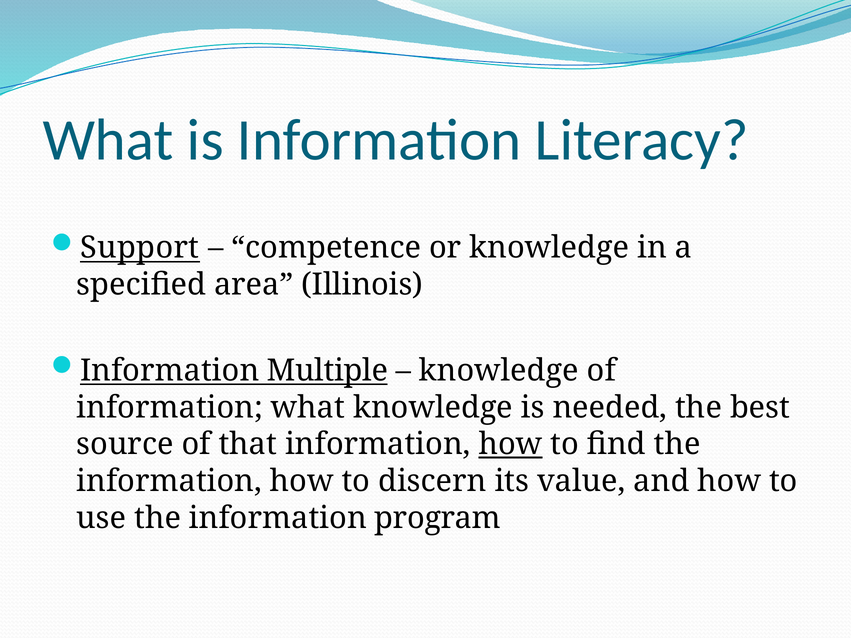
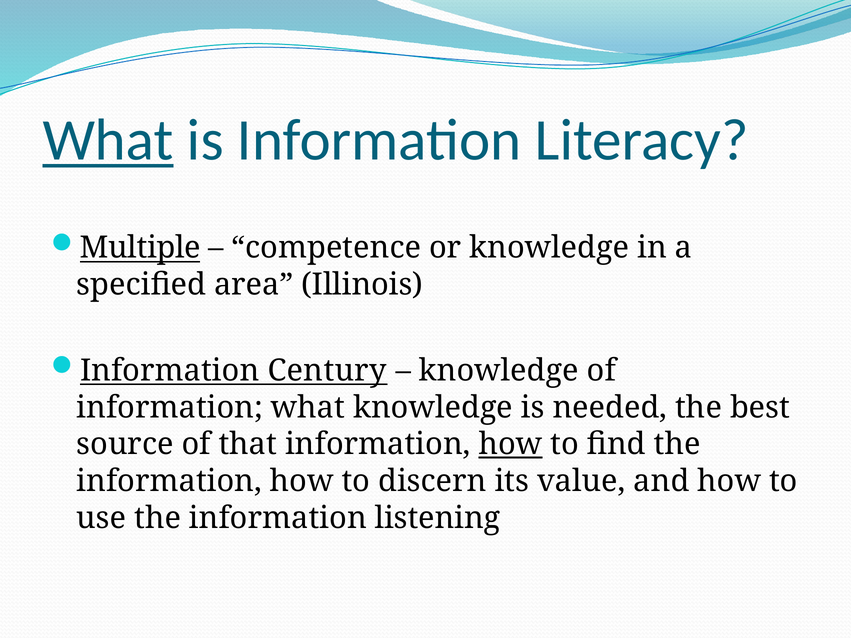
What at (108, 141) underline: none -> present
Support: Support -> Multiple
Multiple: Multiple -> Century
program: program -> listening
